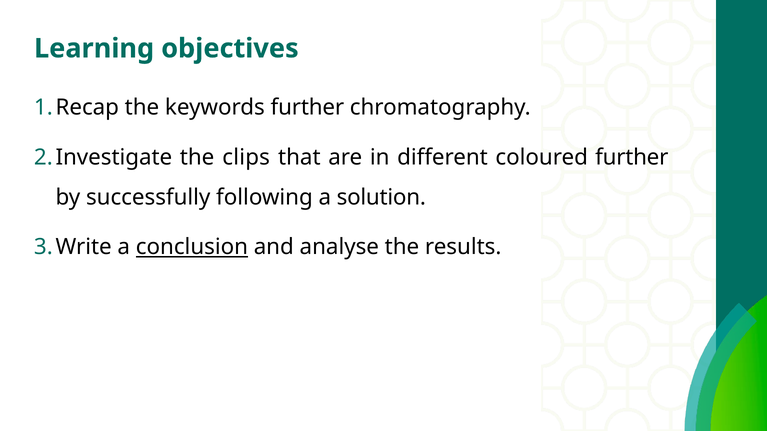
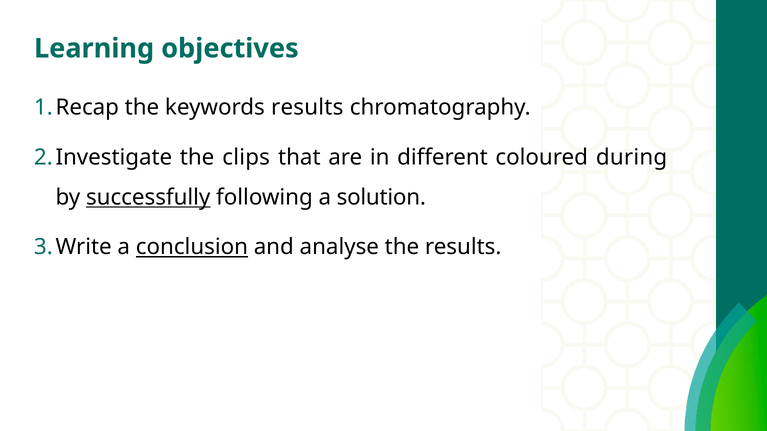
keywords further: further -> results
coloured further: further -> during
successfully underline: none -> present
